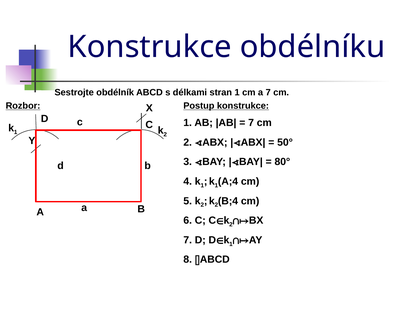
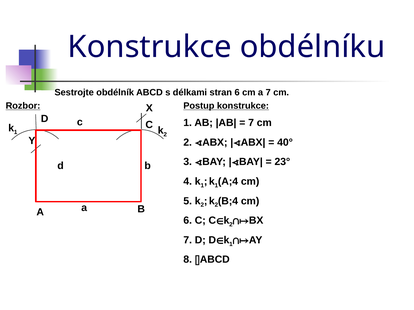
stran 1: 1 -> 6
50°: 50° -> 40°
80°: 80° -> 23°
